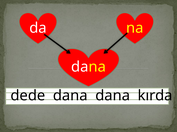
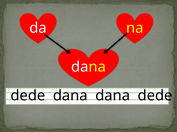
dana kırda: kırda -> dede
